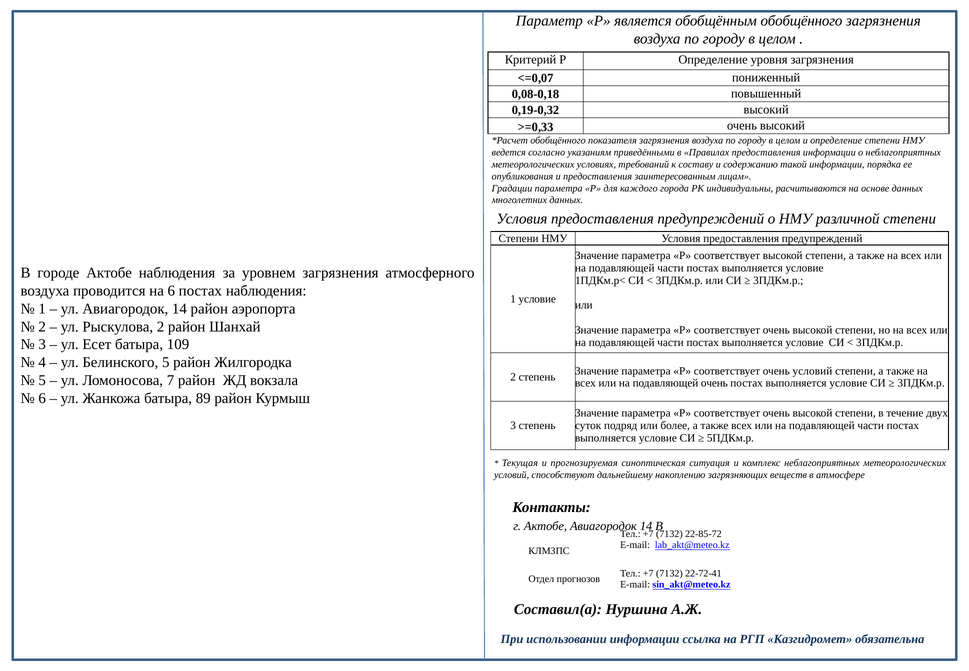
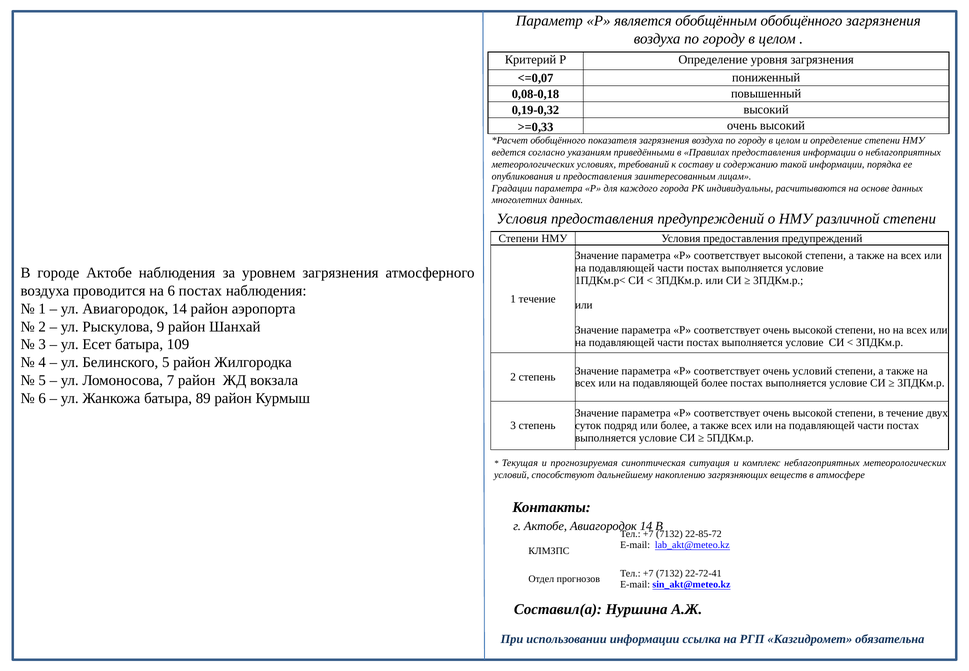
1 условие: условие -> течение
Рыскулова 2: 2 -> 9
подавляющей очень: очень -> более
